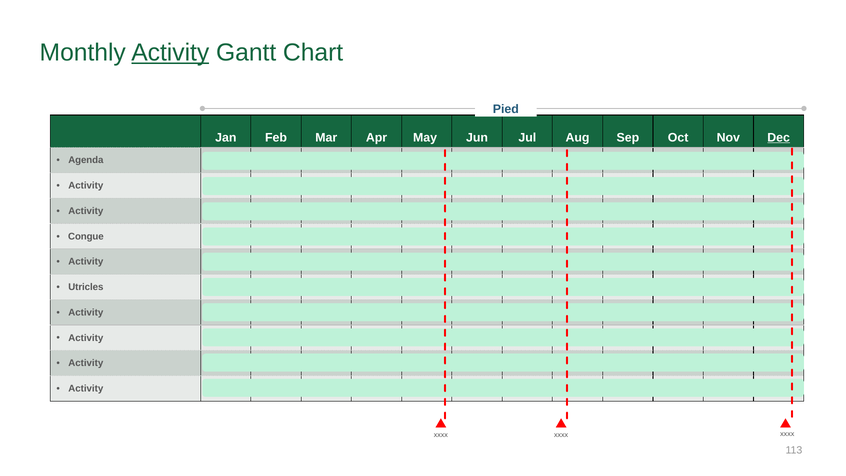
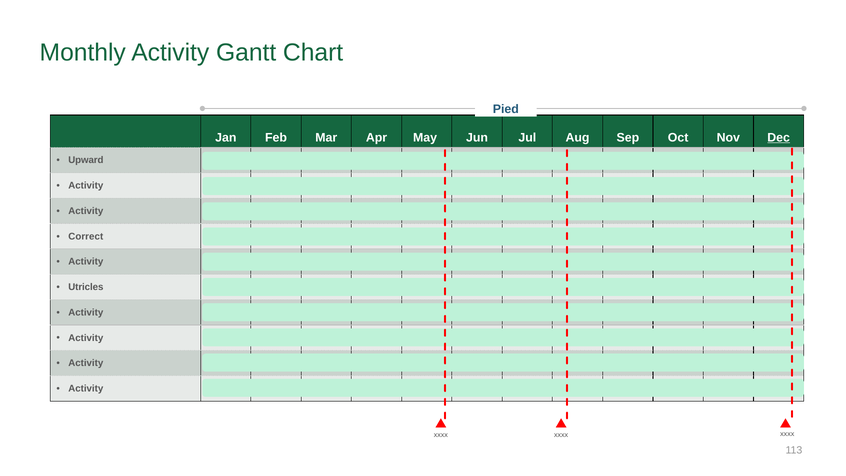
Activity at (170, 52) underline: present -> none
Agenda: Agenda -> Upward
Congue: Congue -> Correct
